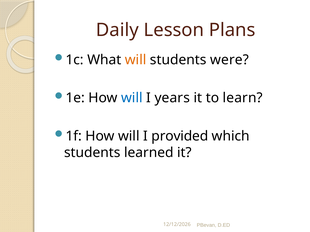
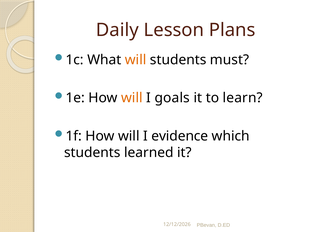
were: were -> must
will at (132, 98) colour: blue -> orange
years: years -> goals
provided: provided -> evidence
